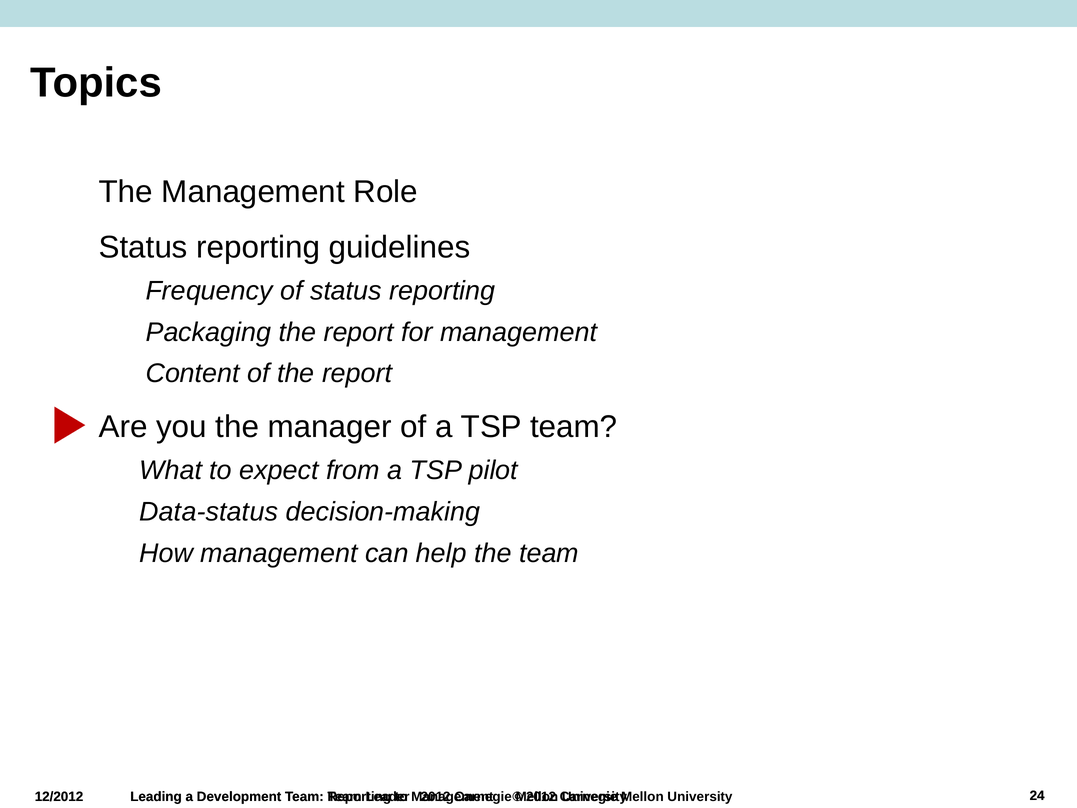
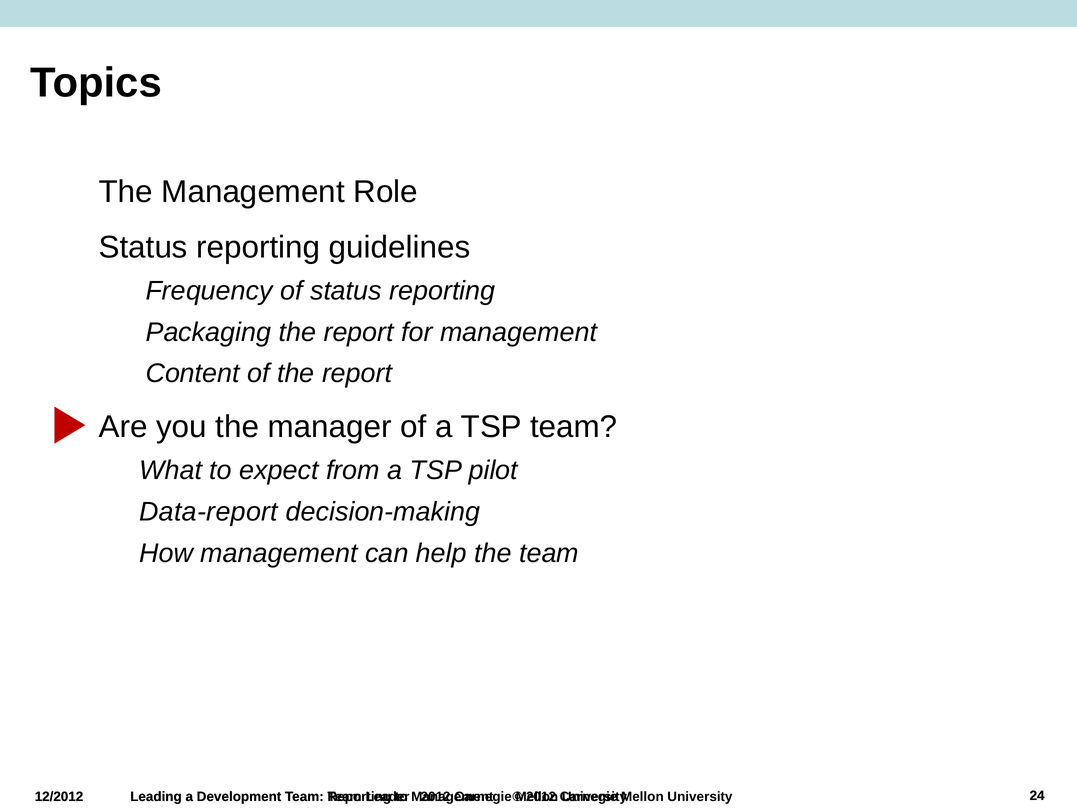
Data-status: Data-status -> Data-report
